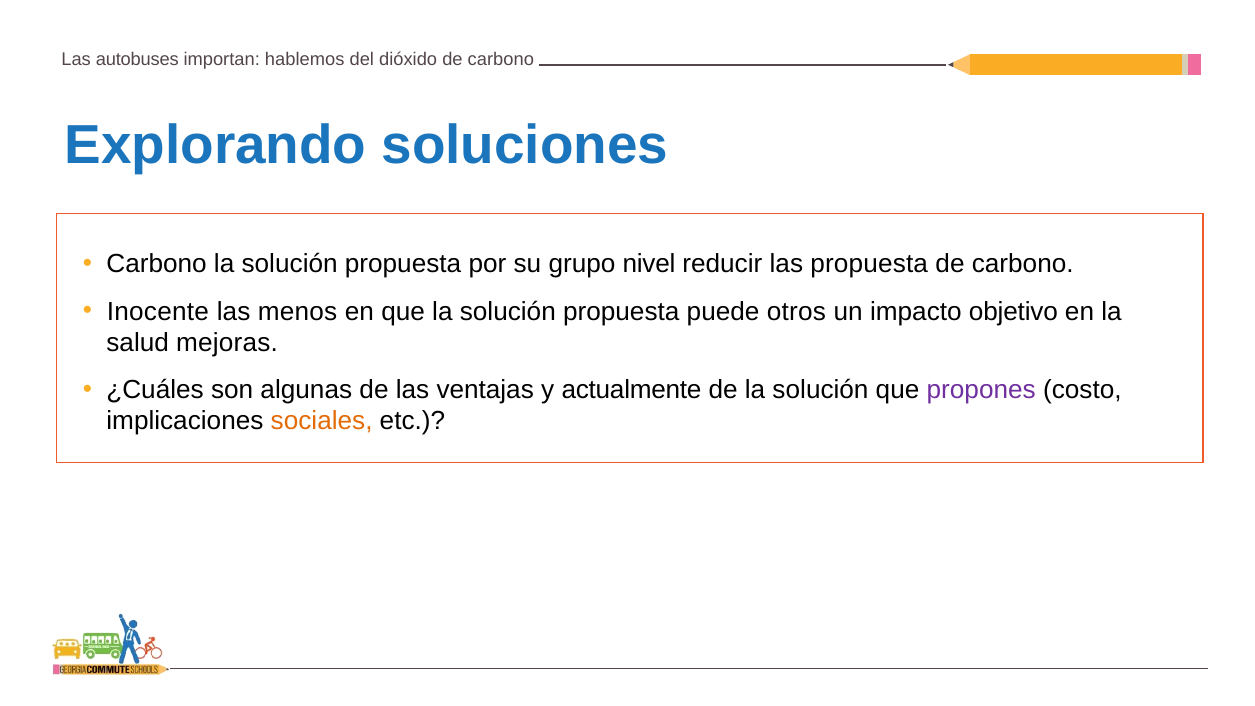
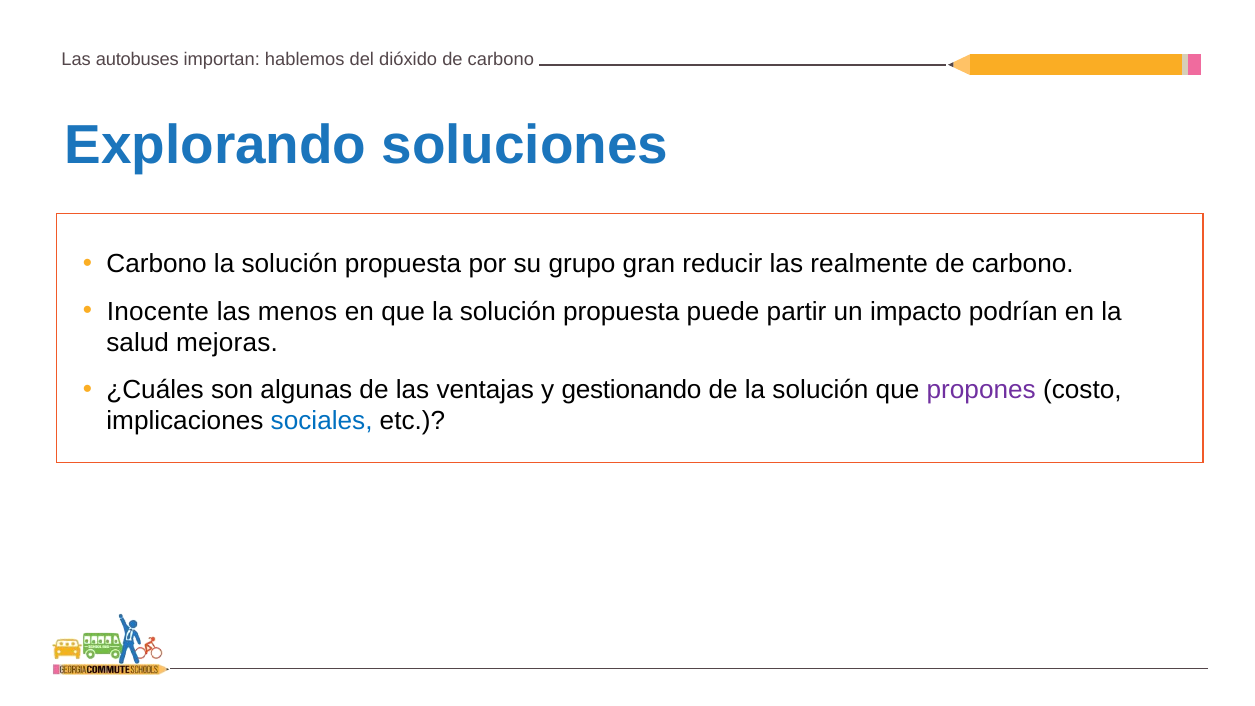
nivel: nivel -> gran
las propuesta: propuesta -> realmente
otros: otros -> partir
objetivo: objetivo -> podrían
actualmente: actualmente -> gestionando
sociales colour: orange -> blue
